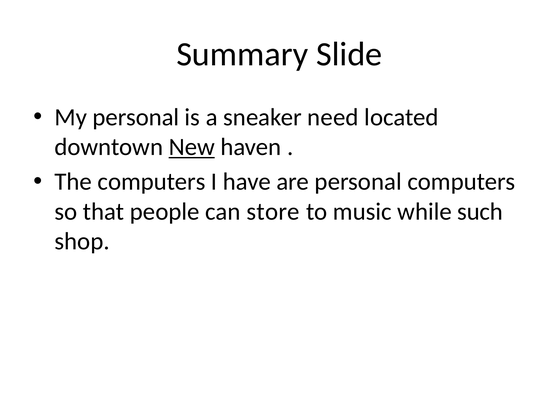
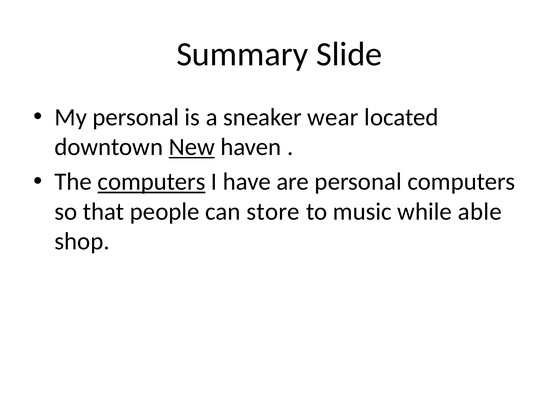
need: need -> wear
computers at (152, 182) underline: none -> present
such: such -> able
